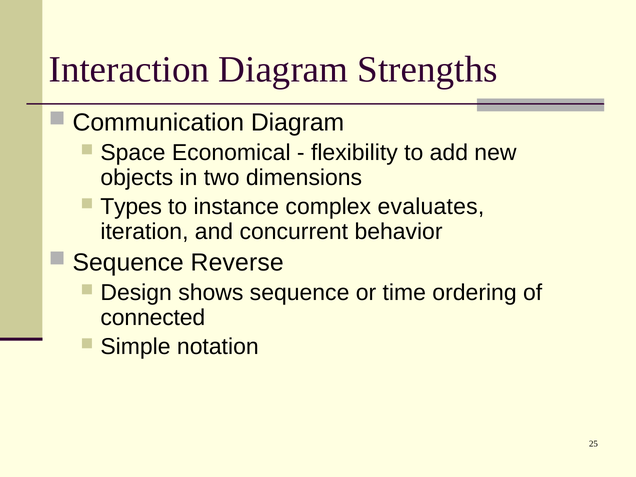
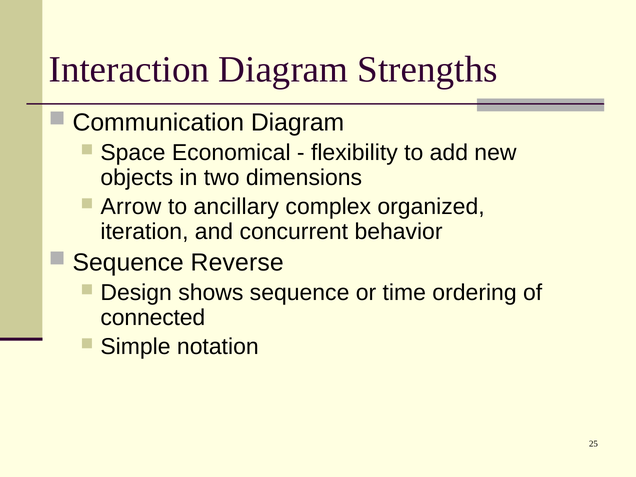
Types: Types -> Arrow
instance: instance -> ancillary
evaluates: evaluates -> organized
